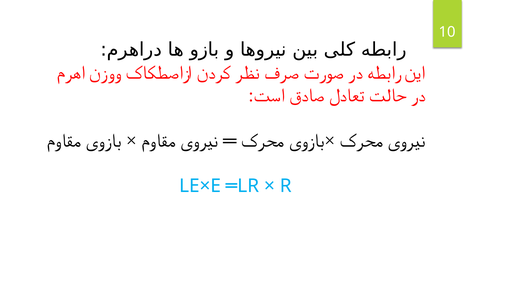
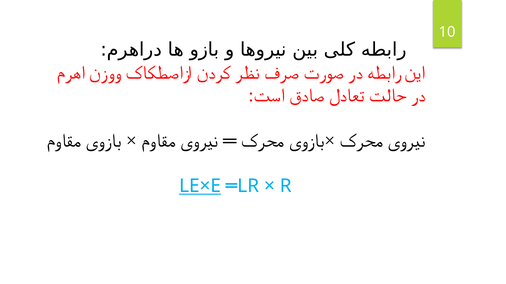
LE×E underline: none -> present
